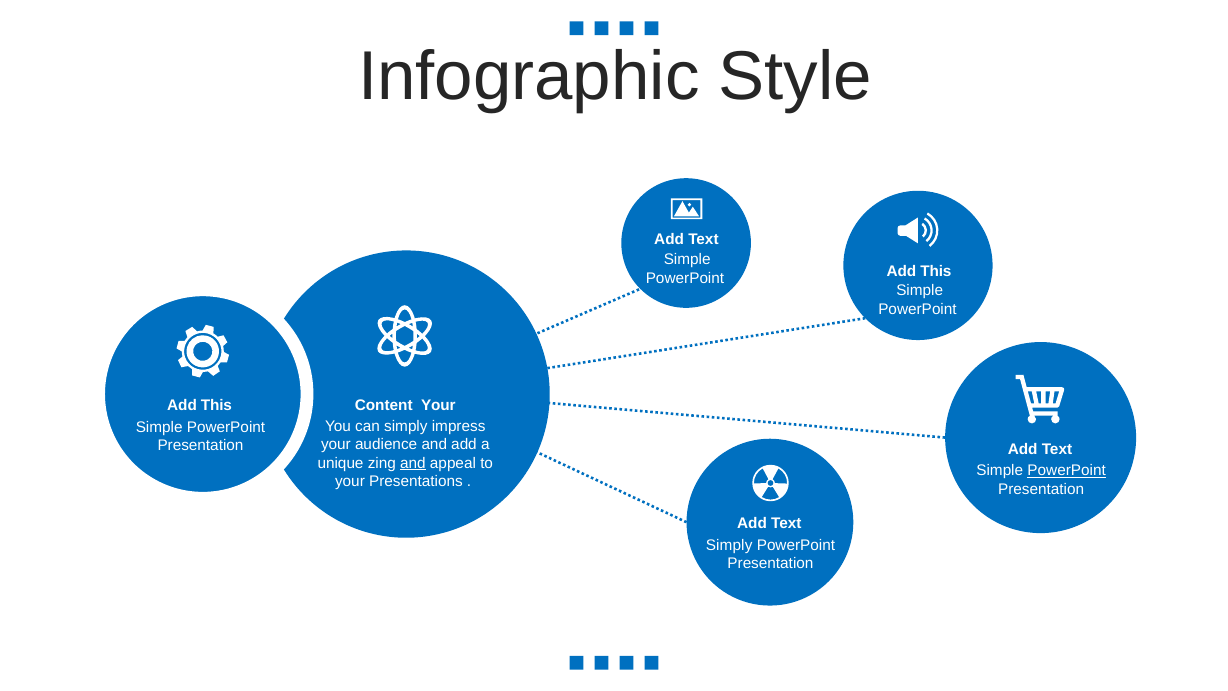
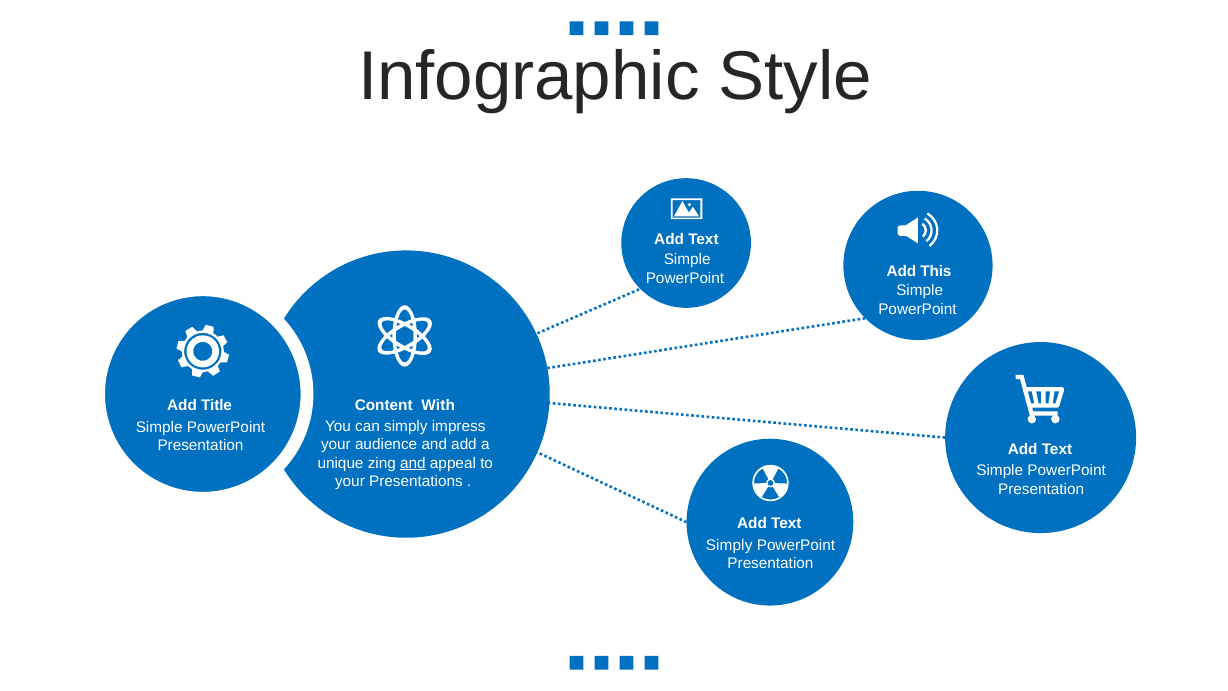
Content Your: Your -> With
This at (216, 405): This -> Title
PowerPoint at (1067, 471) underline: present -> none
